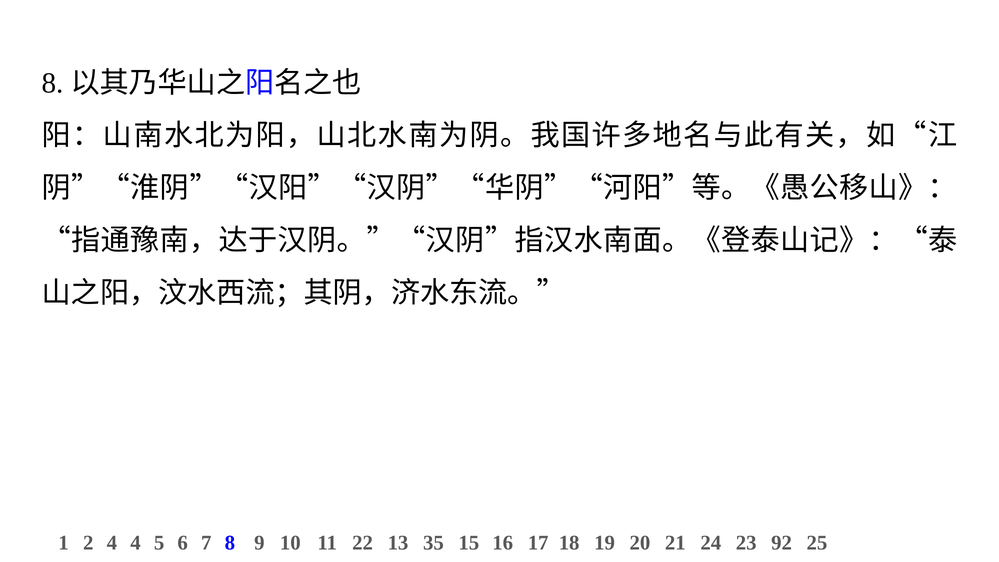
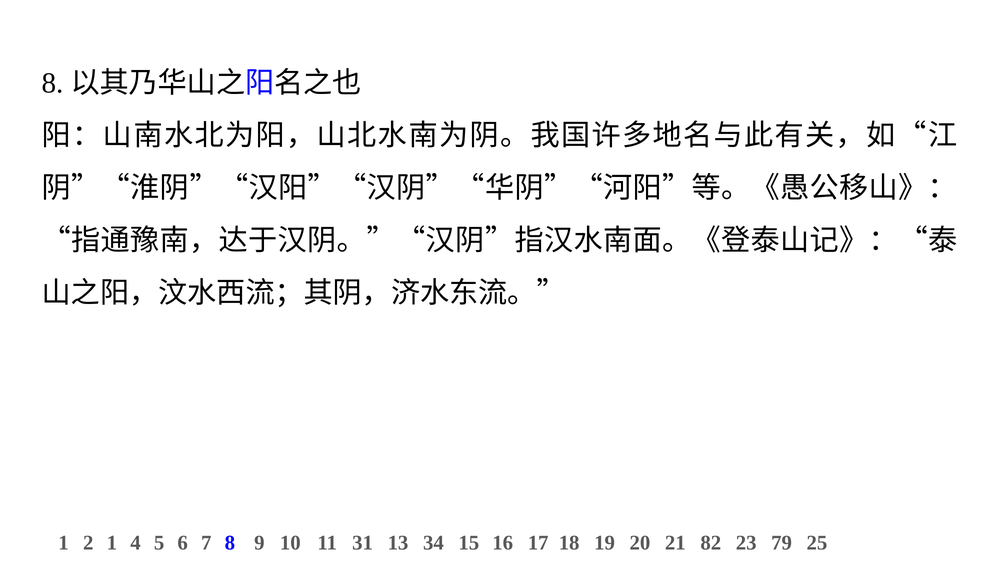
2 4: 4 -> 1
22: 22 -> 31
35: 35 -> 34
24: 24 -> 82
92: 92 -> 79
